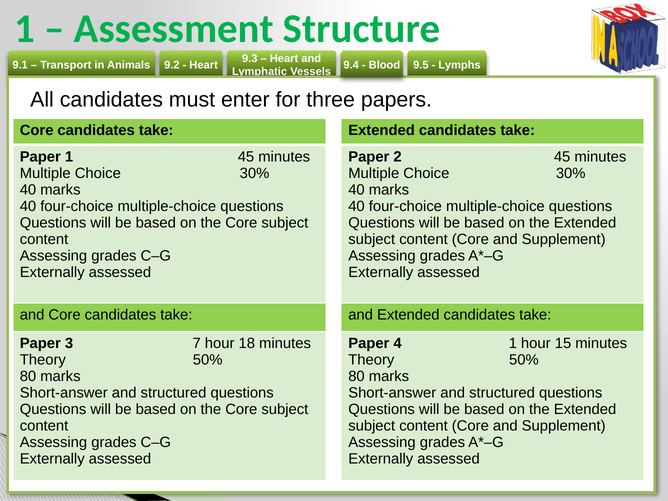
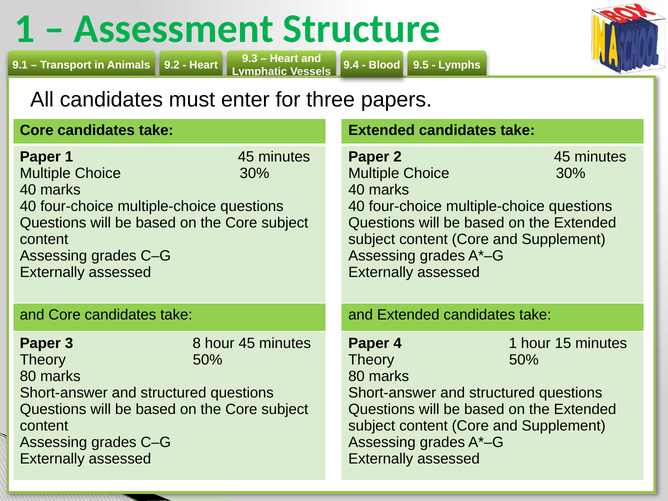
7: 7 -> 8
hour 18: 18 -> 45
